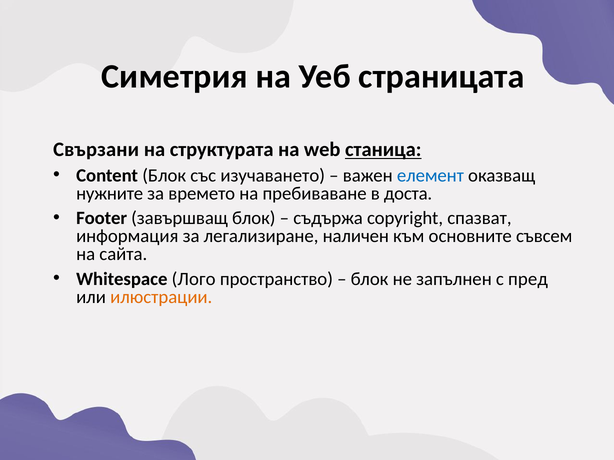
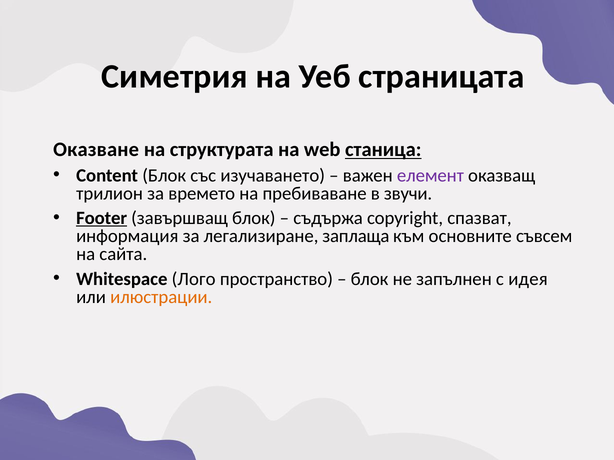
Свързани: Свързани -> Оказване
елемент colour: blue -> purple
нужните: нужните -> трилион
доста: доста -> звучи
Footer underline: none -> present
наличен: наличен -> заплаща
пред: пред -> идея
